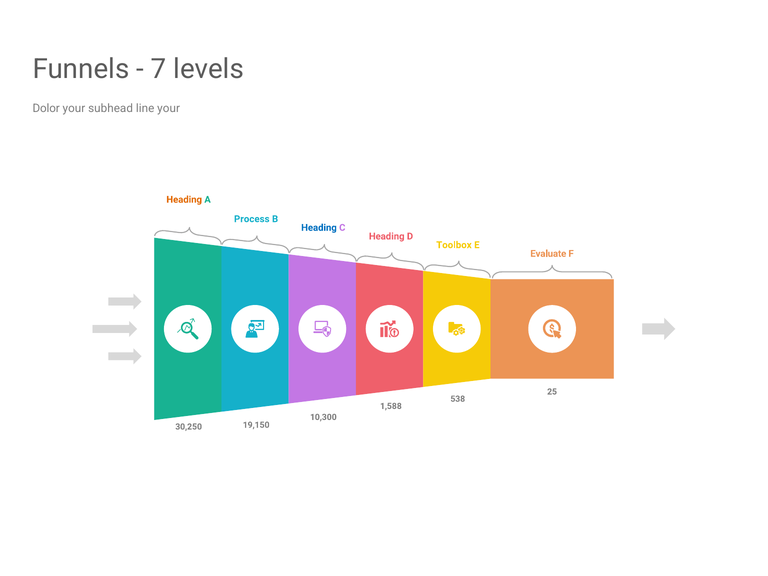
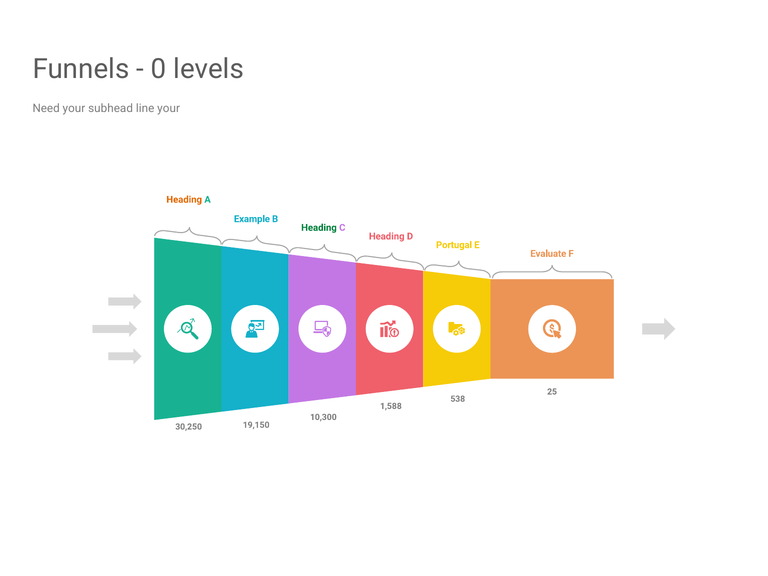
7: 7 -> 0
Dolor: Dolor -> Need
Process: Process -> Example
Heading at (319, 228) colour: blue -> green
Toolbox: Toolbox -> Portugal
